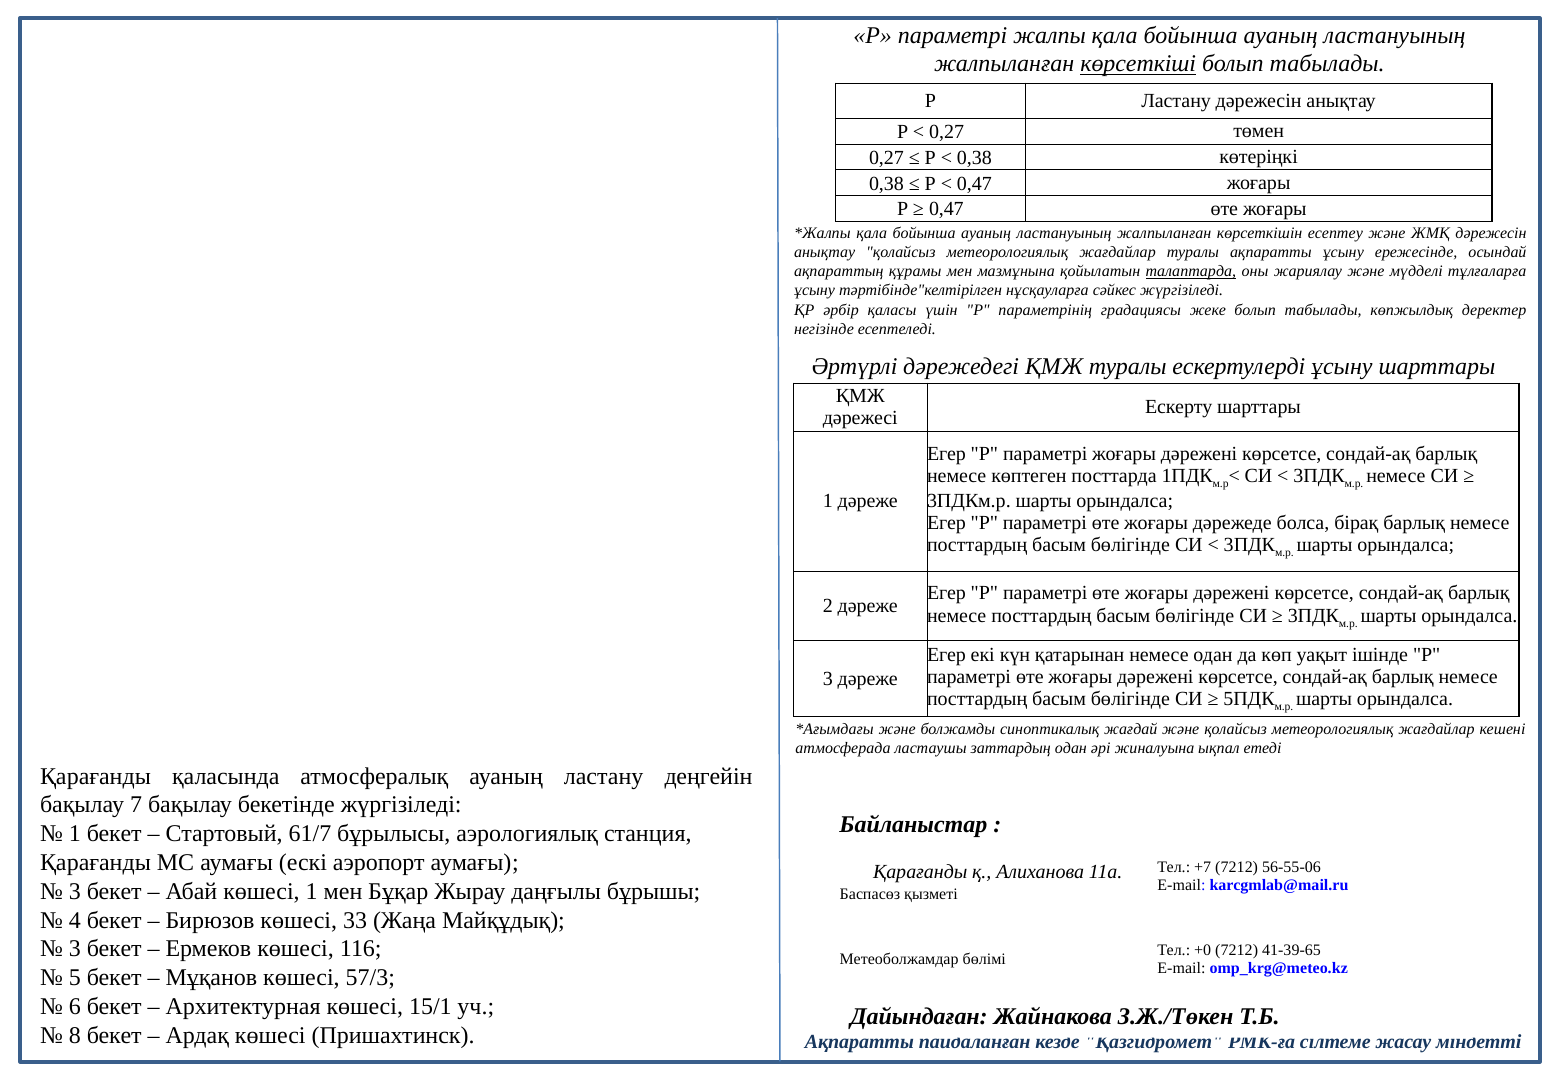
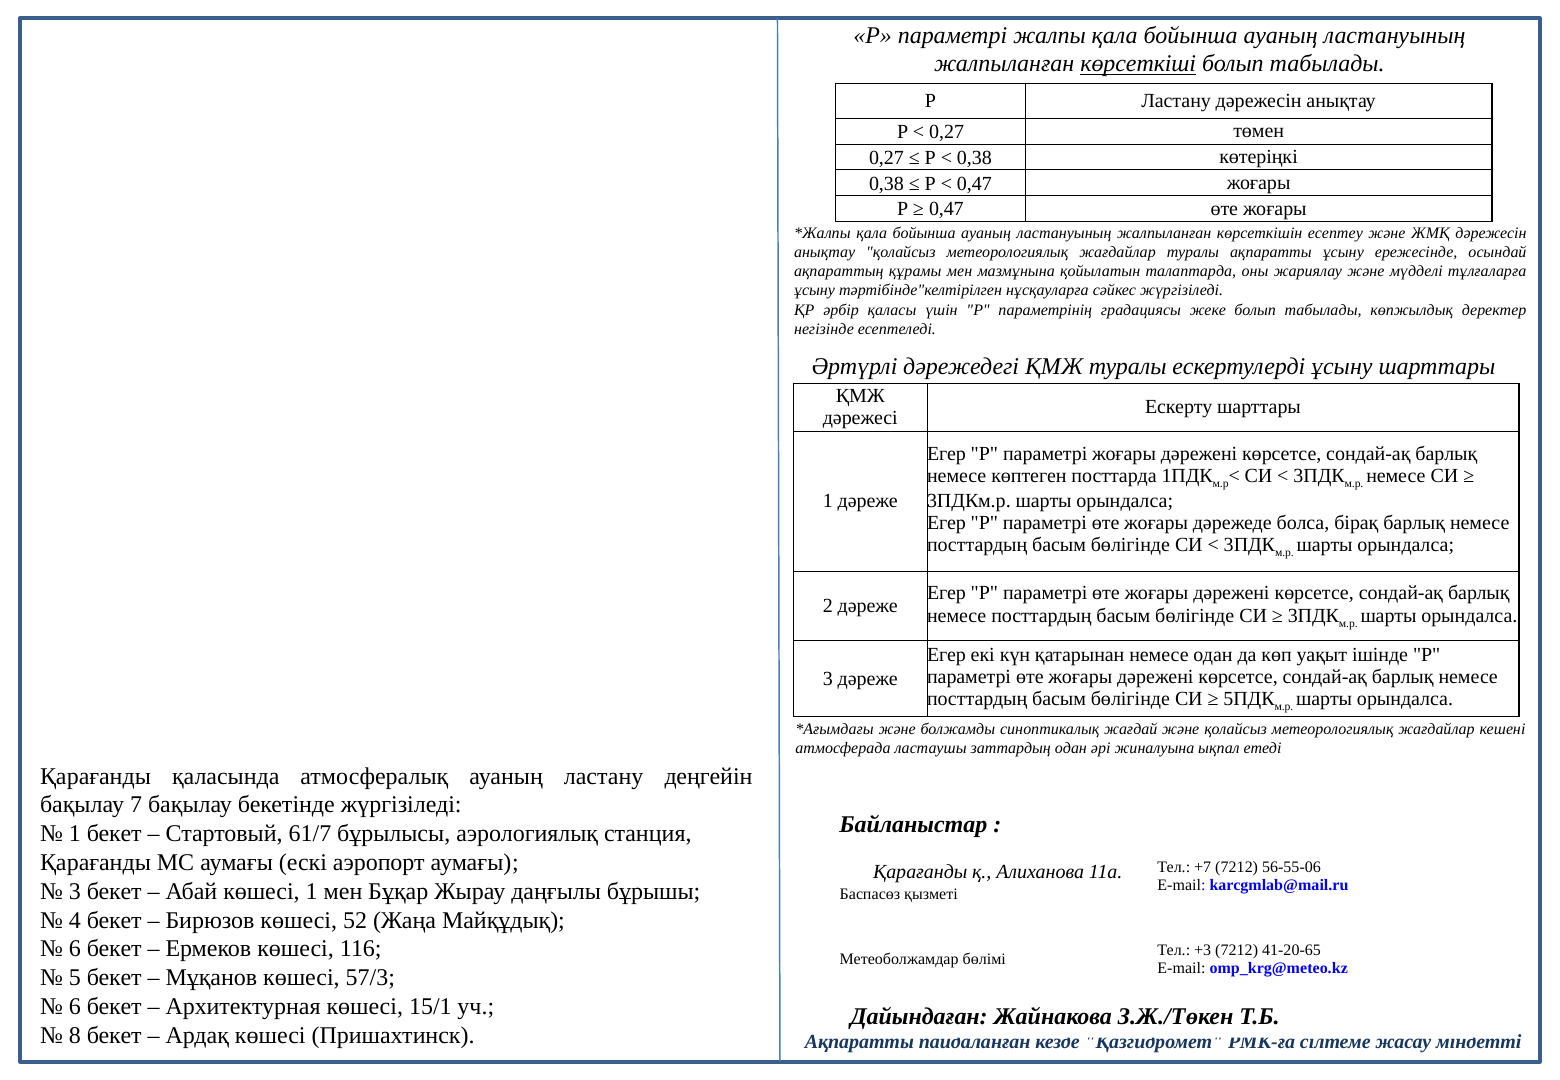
талаптарда underline: present -> none
33: 33 -> 52
3 at (75, 949): 3 -> 6
+0: +0 -> +3
41-39-65: 41-39-65 -> 41-20-65
